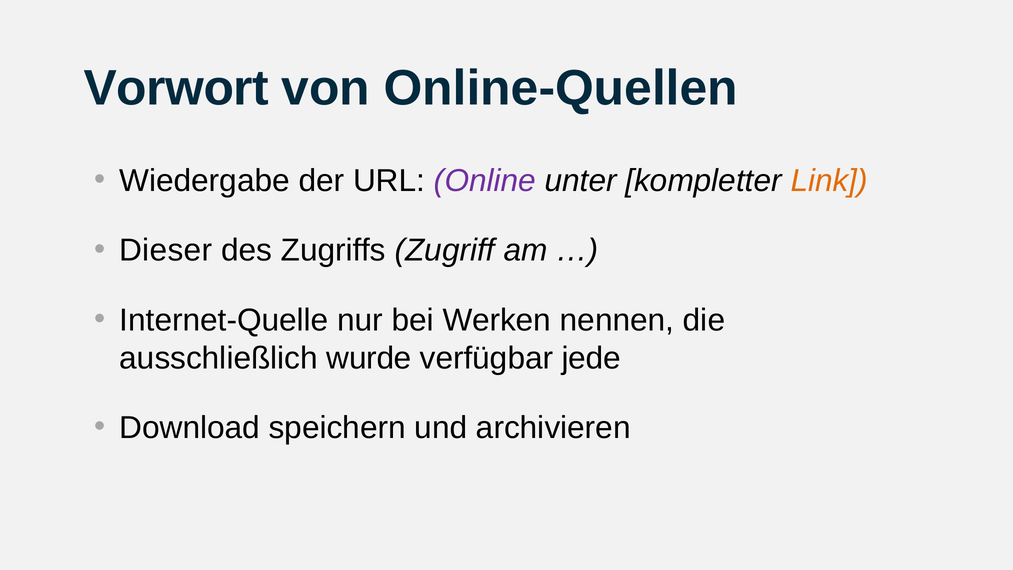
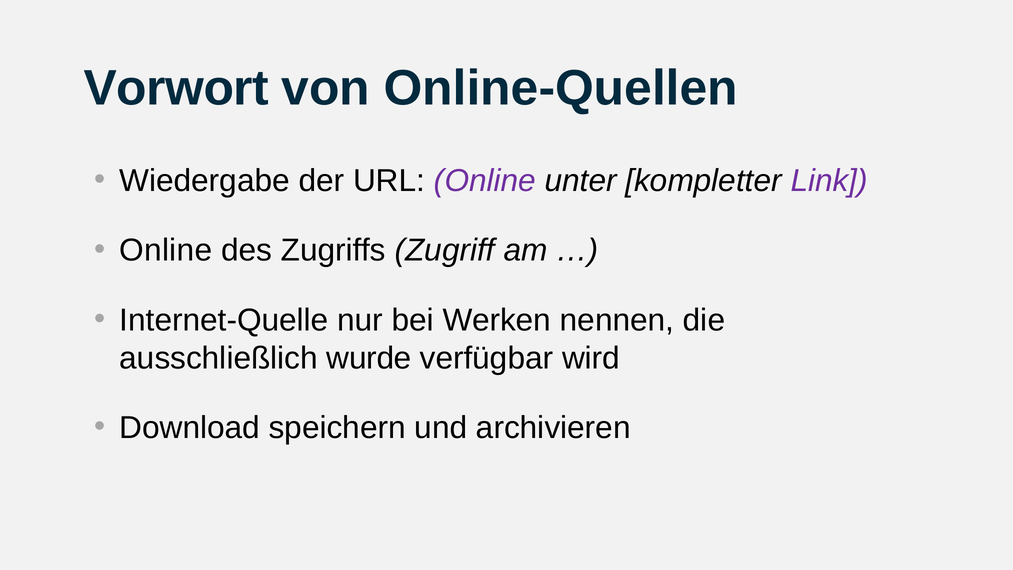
Link colour: orange -> purple
Dieser at (166, 250): Dieser -> Online
jede: jede -> wird
